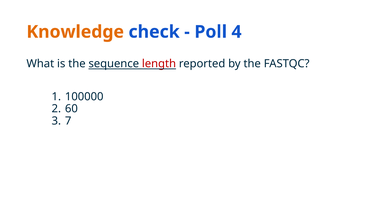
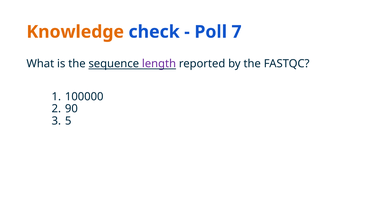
4: 4 -> 7
length colour: red -> purple
60: 60 -> 90
7: 7 -> 5
